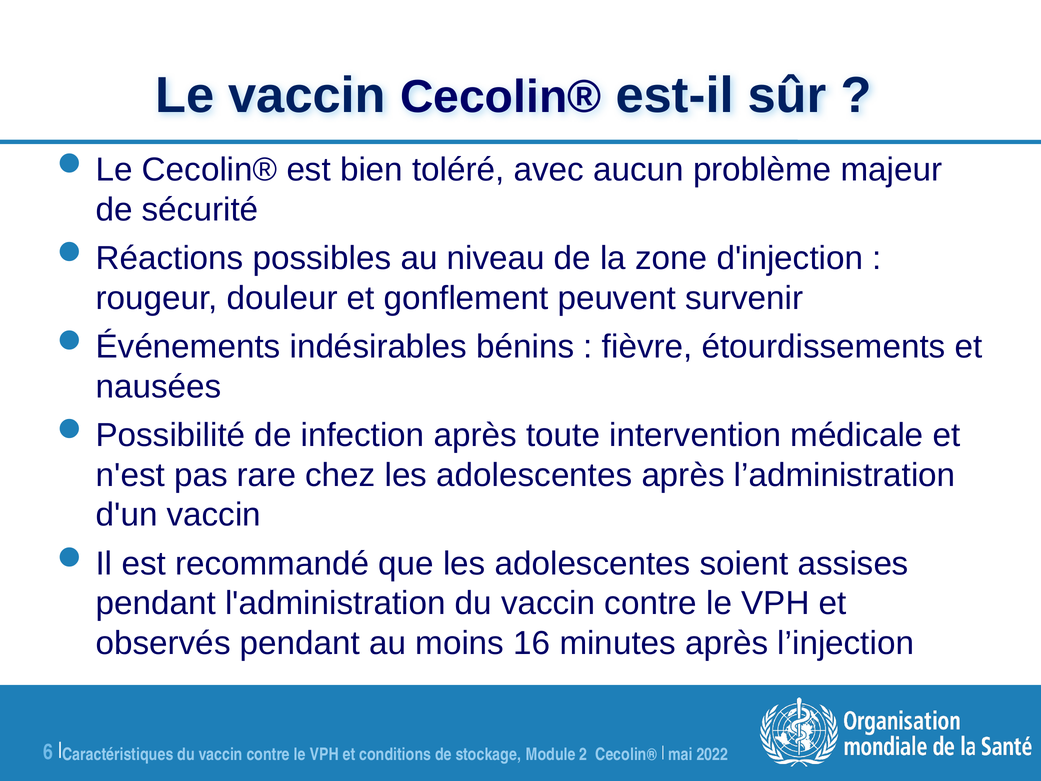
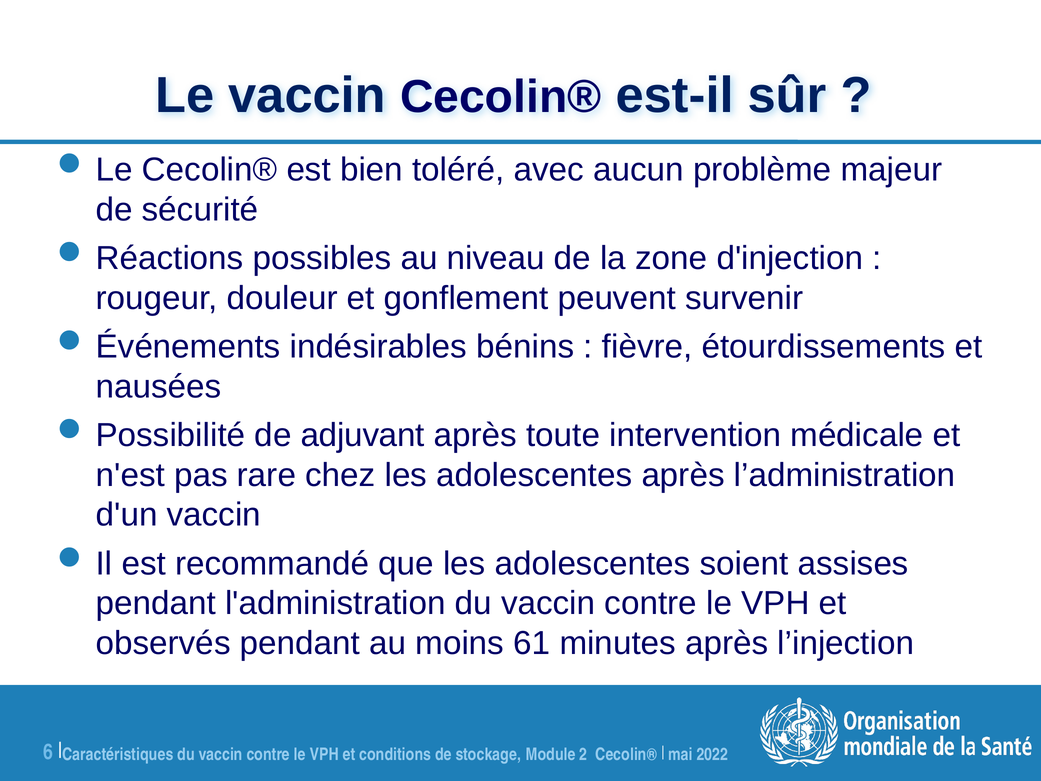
infection: infection -> adjuvant
16: 16 -> 61
